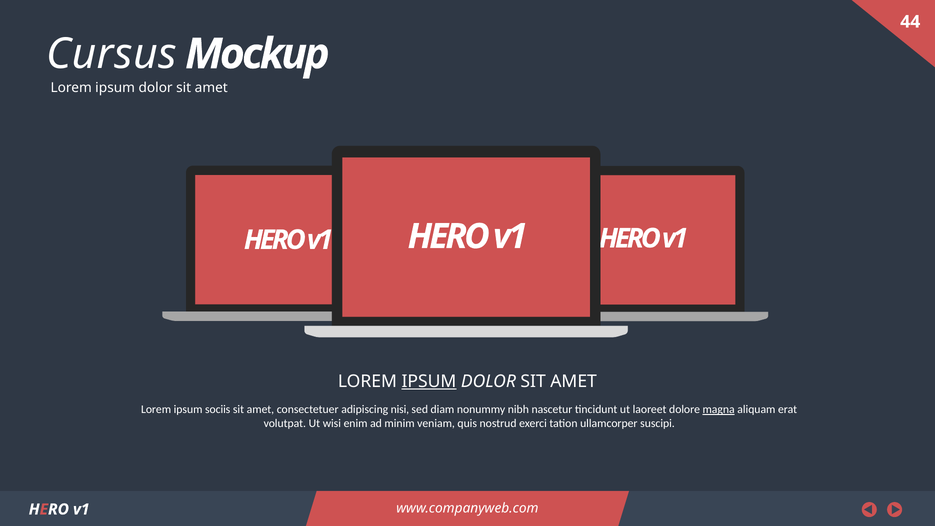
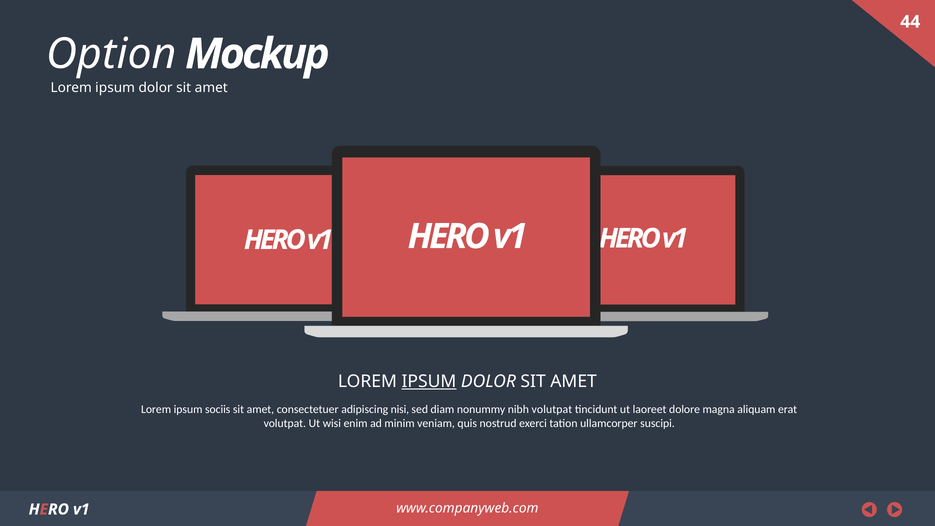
Cursus: Cursus -> Option
nibh nascetur: nascetur -> volutpat
magna underline: present -> none
